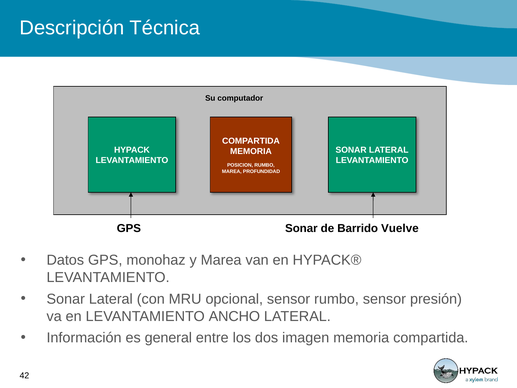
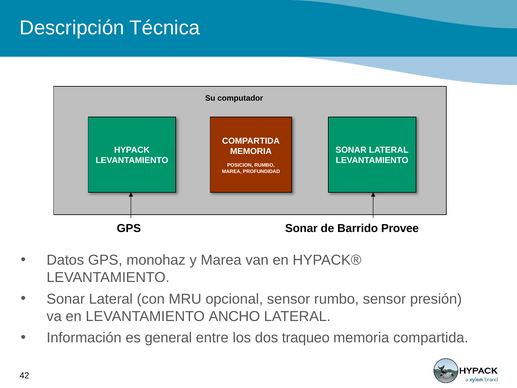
Vuelve: Vuelve -> Provee
imagen: imagen -> traqueo
